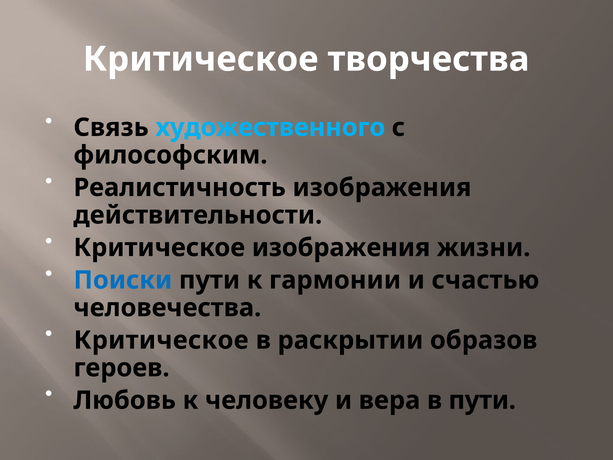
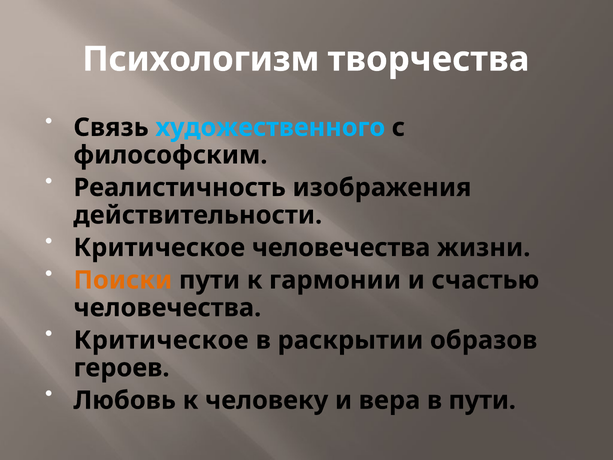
Критическое at (201, 59): Критическое -> Психологизм
Критическое изображения: изображения -> человечества
Поиски colour: blue -> orange
